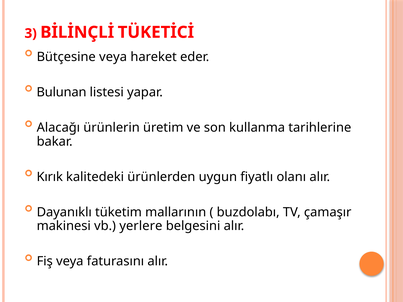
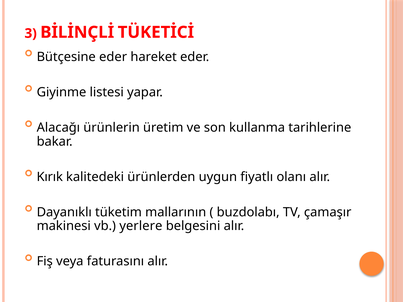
Bütçesine veya: veya -> eder
Bulunan: Bulunan -> Giyinme
